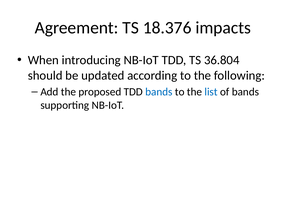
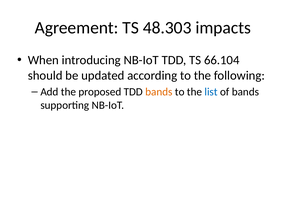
18.376: 18.376 -> 48.303
36.804: 36.804 -> 66.104
bands at (159, 92) colour: blue -> orange
